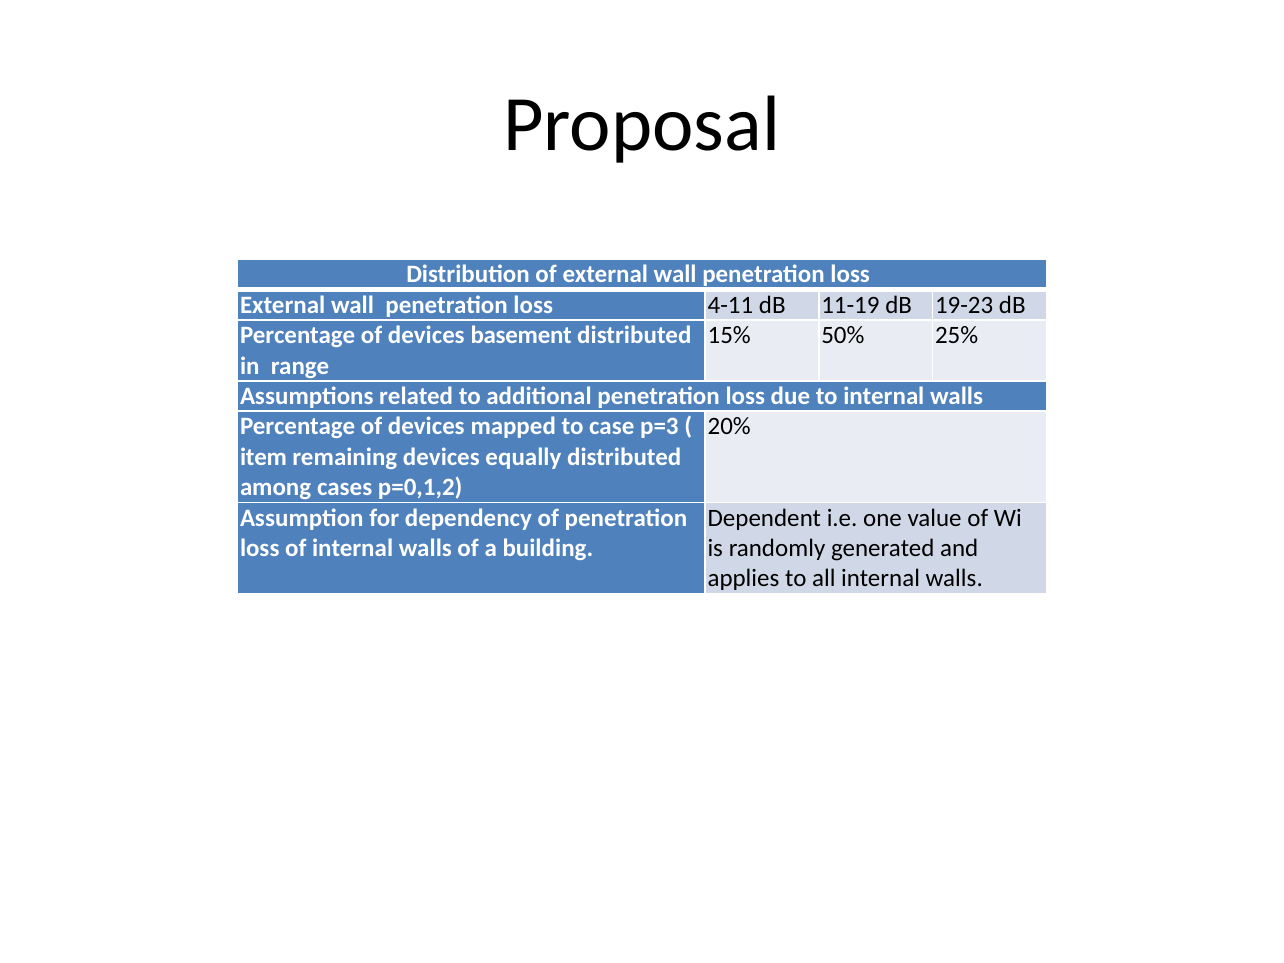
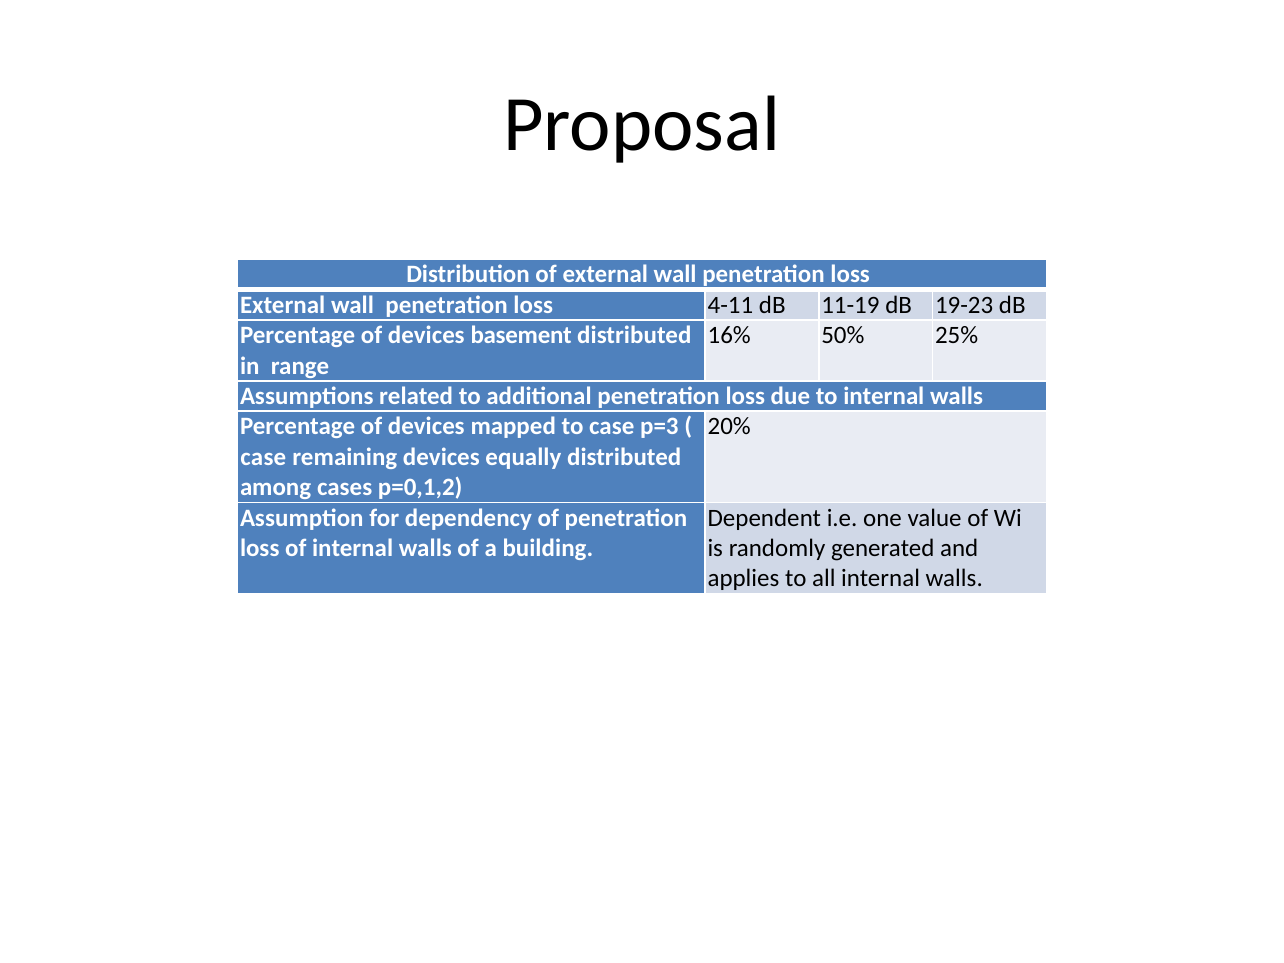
15%: 15% -> 16%
item at (263, 457): item -> case
